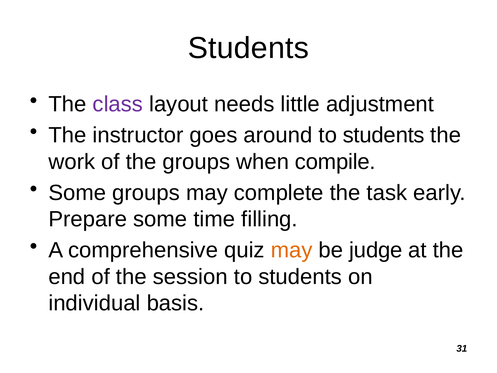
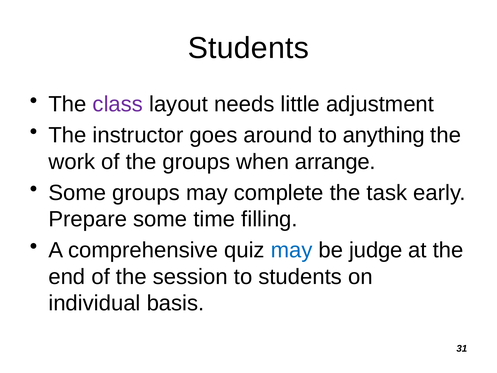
around to students: students -> anything
compile: compile -> arrange
may at (292, 250) colour: orange -> blue
